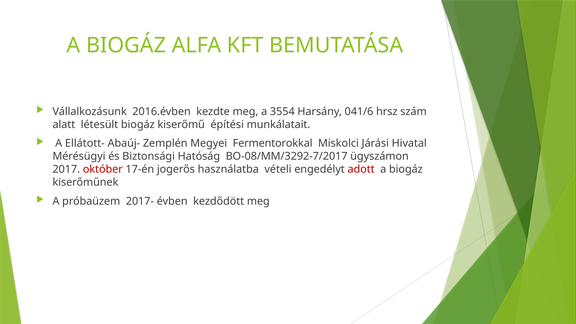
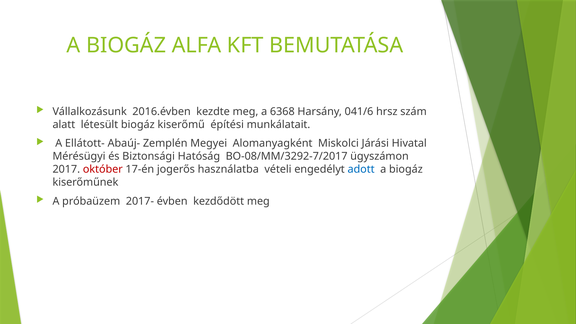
3554: 3554 -> 6368
Fermentorokkal: Fermentorokkal -> Alomanyagként
adott colour: red -> blue
